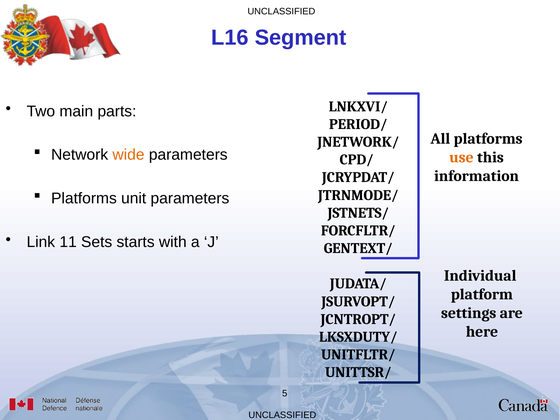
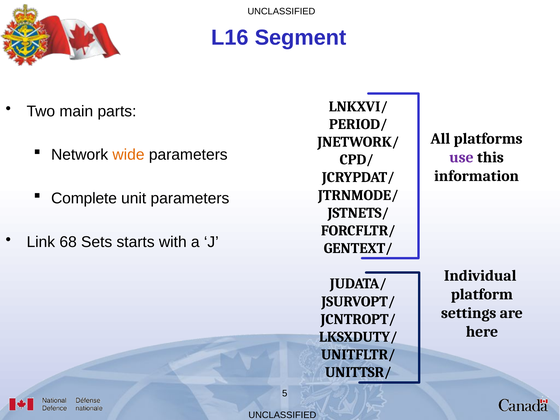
use colour: orange -> purple
Platforms at (84, 198): Platforms -> Complete
11: 11 -> 68
